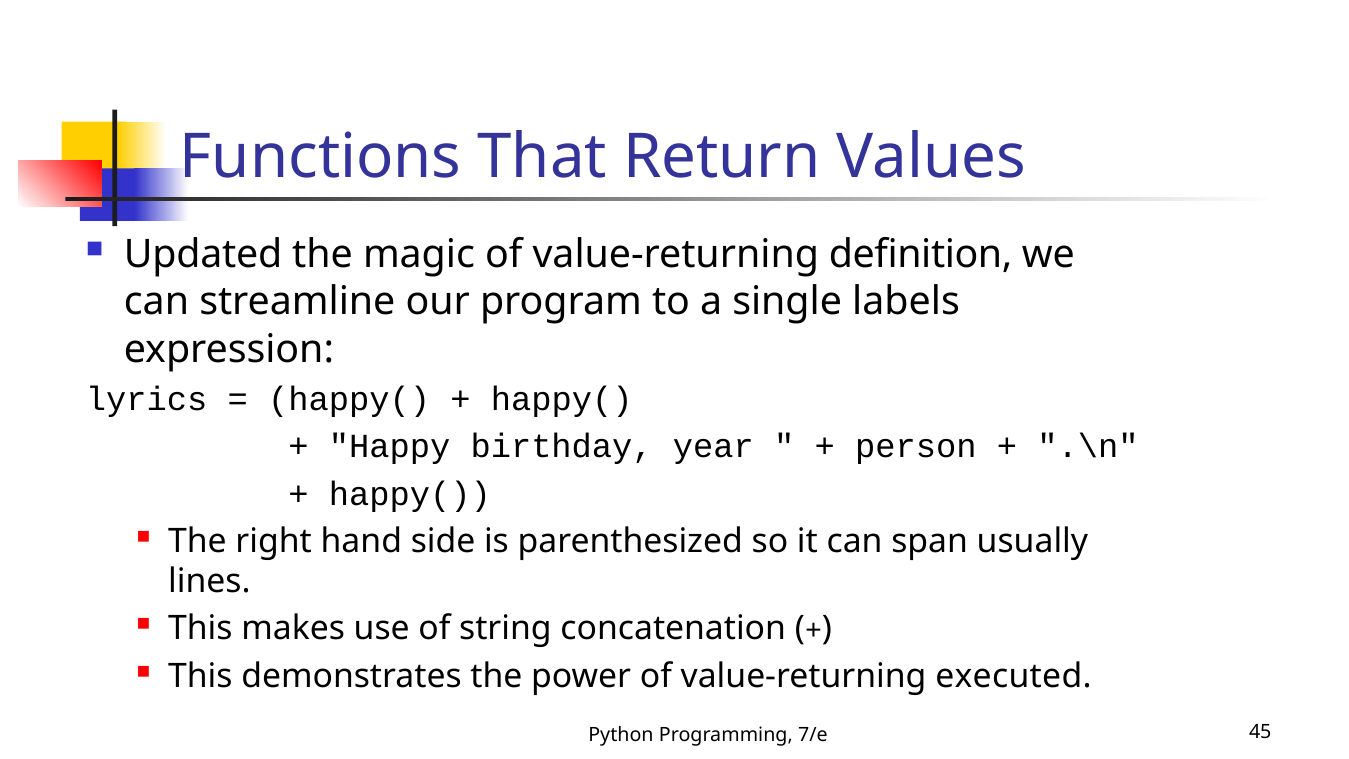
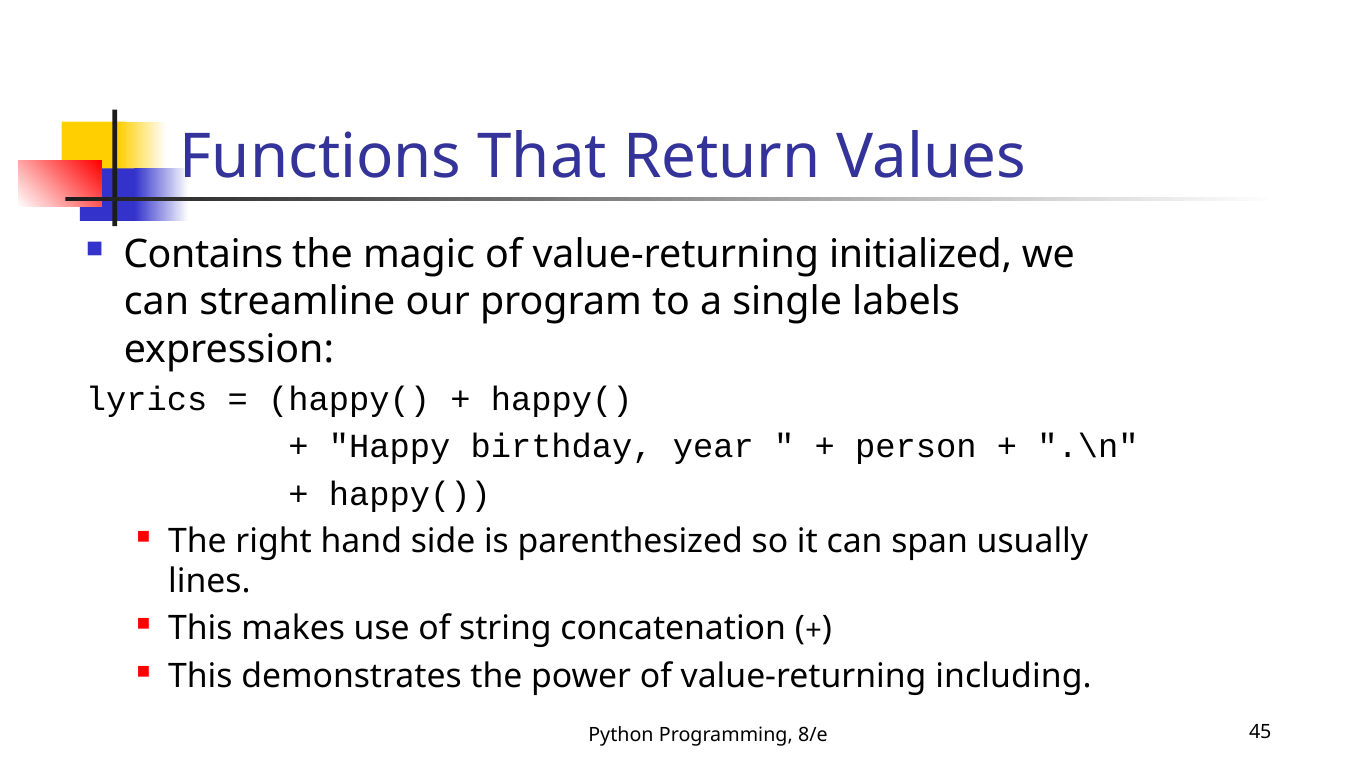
Updated: Updated -> Contains
definition: definition -> initialized
executed: executed -> including
7/e: 7/e -> 8/e
